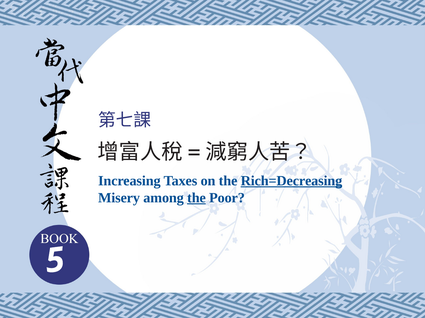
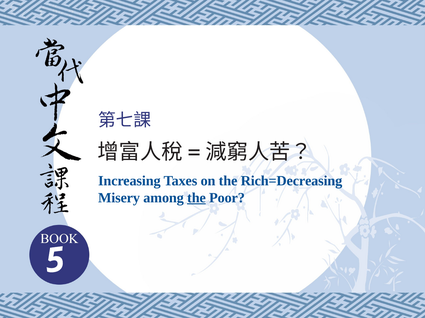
Rich=Decreasing underline: present -> none
